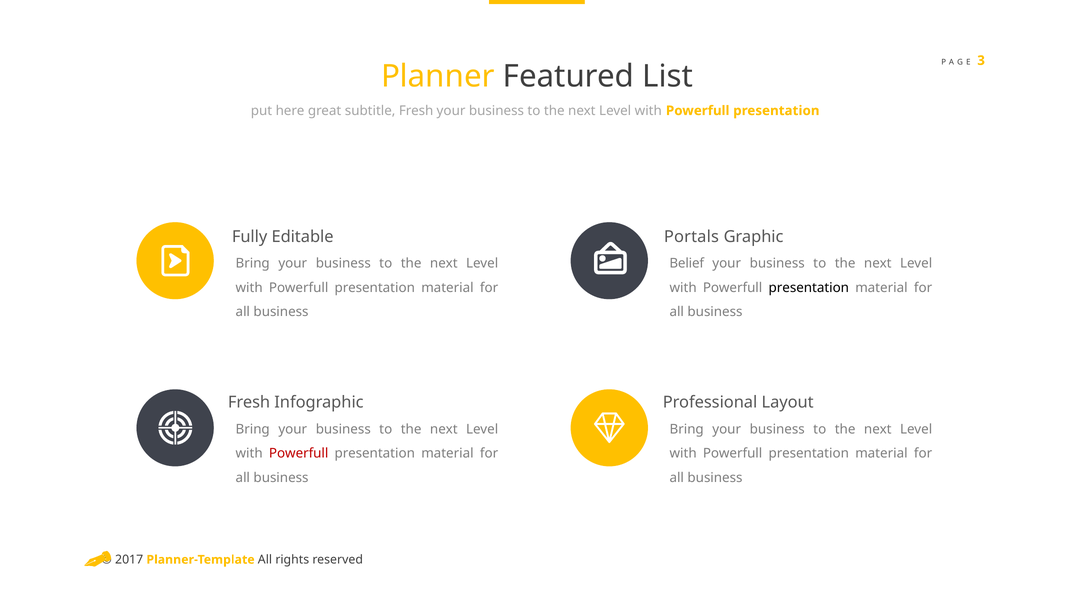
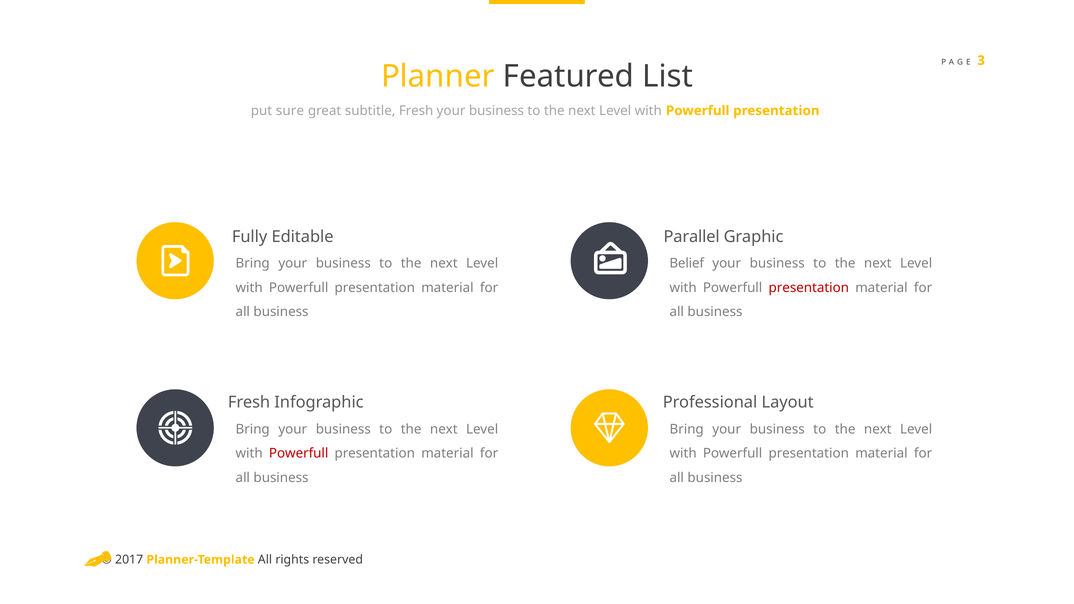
here: here -> sure
Portals: Portals -> Parallel
presentation at (809, 288) colour: black -> red
